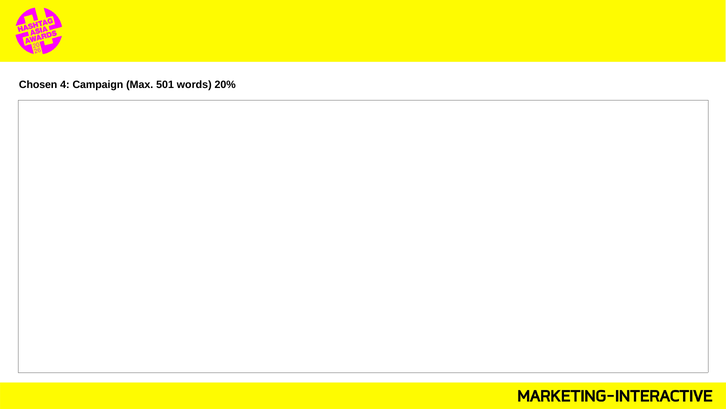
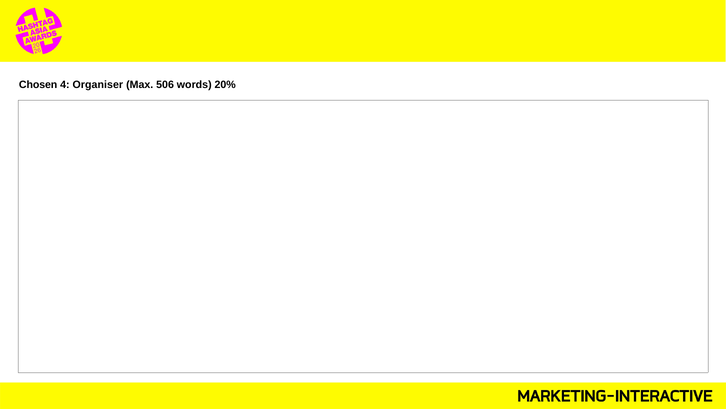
Campaign: Campaign -> Organiser
501: 501 -> 506
